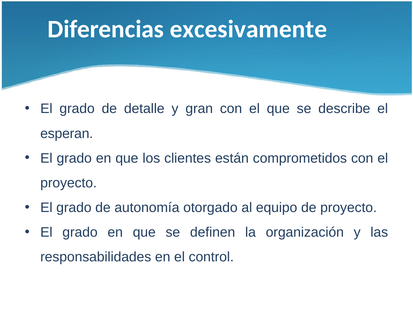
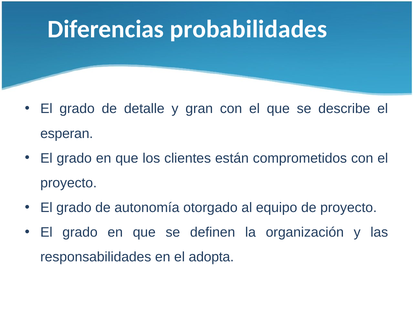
excesivamente: excesivamente -> probabilidades
control: control -> adopta
